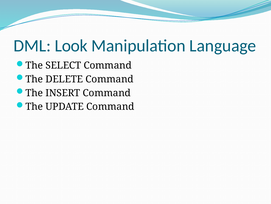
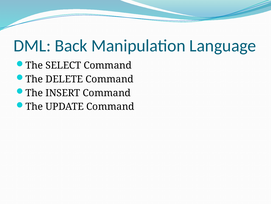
Look: Look -> Back
